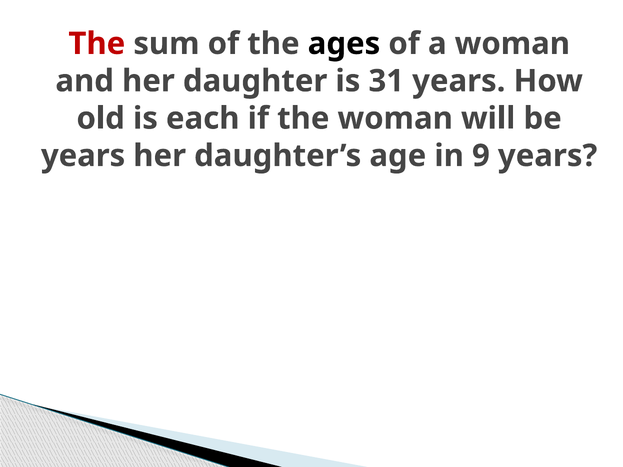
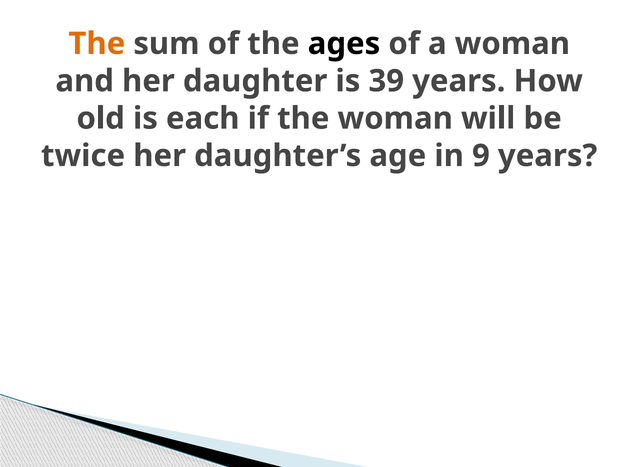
The at (97, 44) colour: red -> orange
31: 31 -> 39
years at (83, 156): years -> twice
